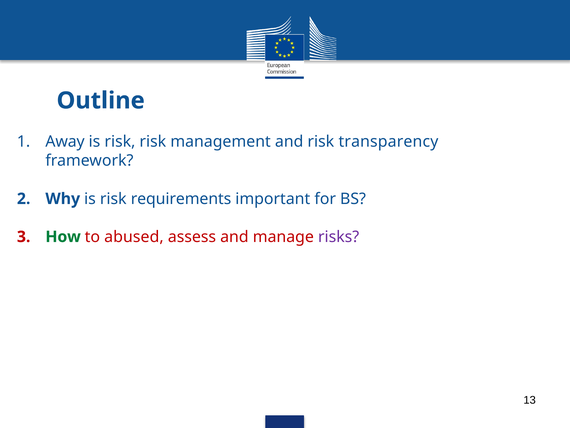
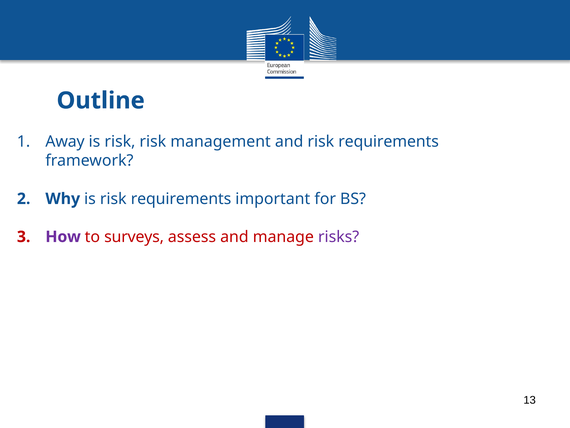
and risk transparency: transparency -> requirements
How colour: green -> purple
abused: abused -> surveys
